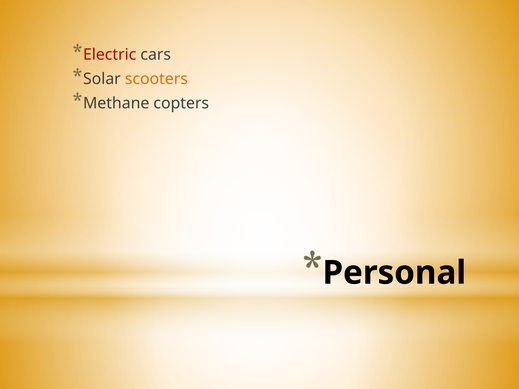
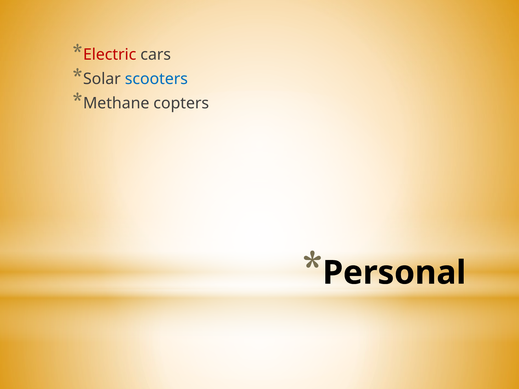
scooters colour: orange -> blue
